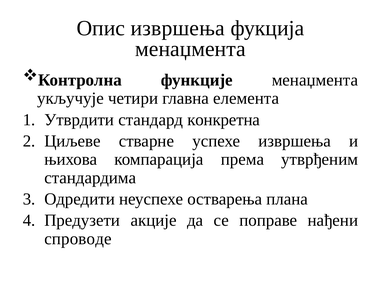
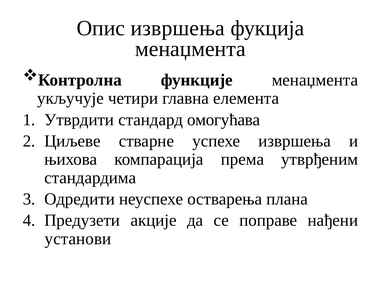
конкретна: конкретна -> омогућава
спроводе: спроводе -> установи
